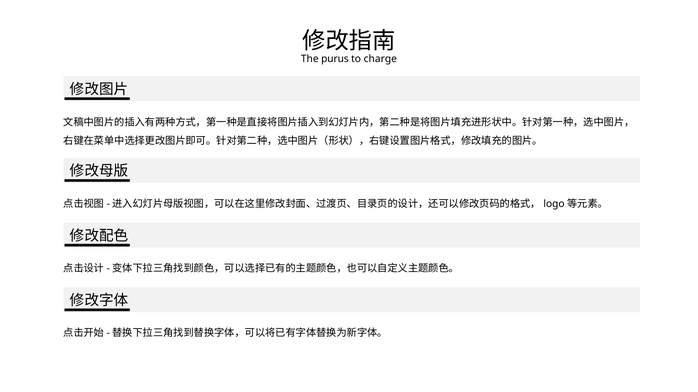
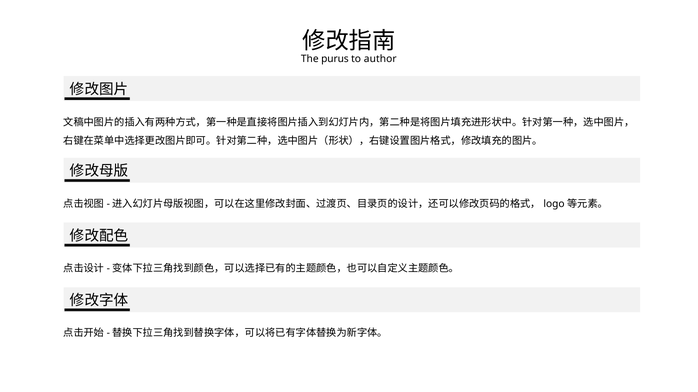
charge: charge -> author
